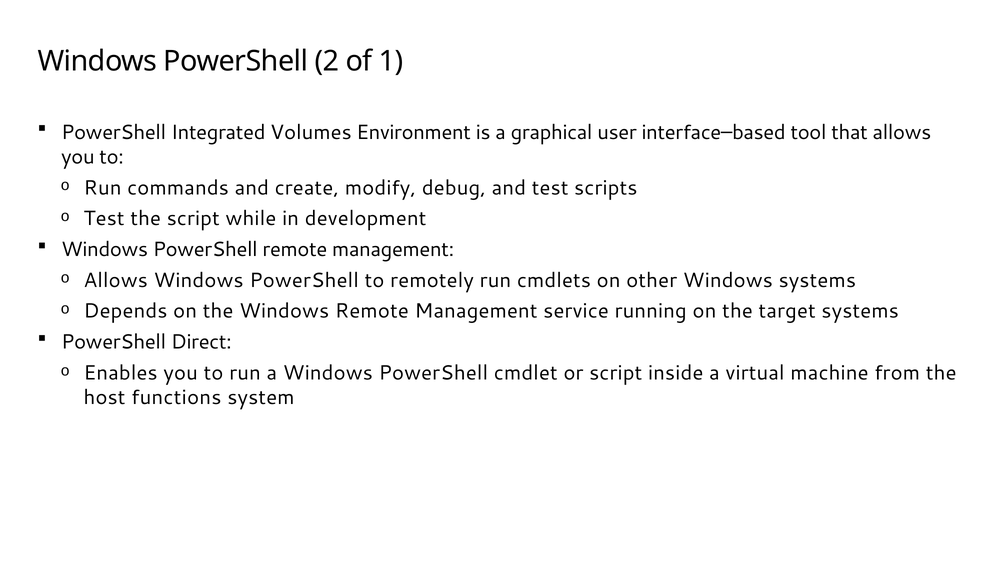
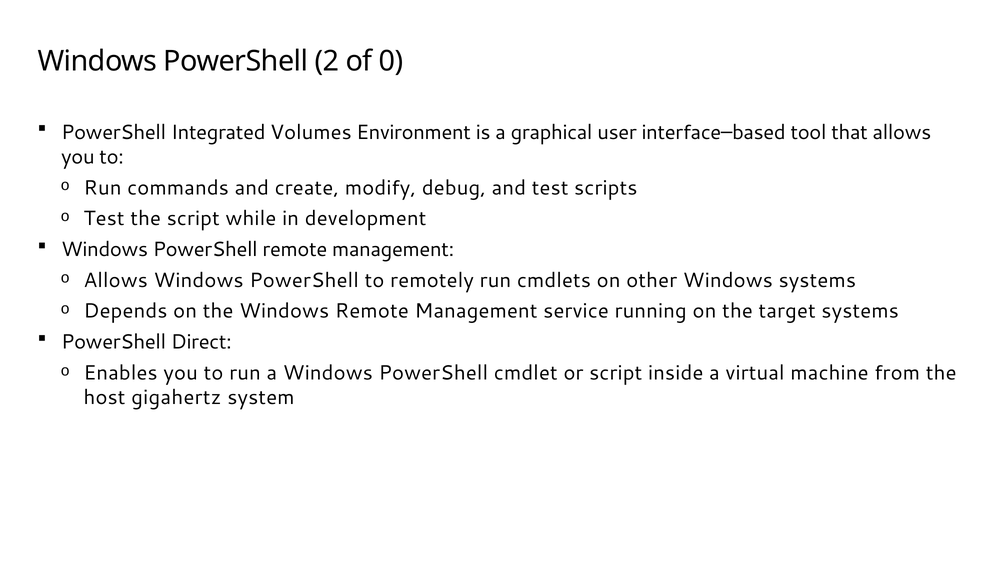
1: 1 -> 0
functions: functions -> gigahertz
